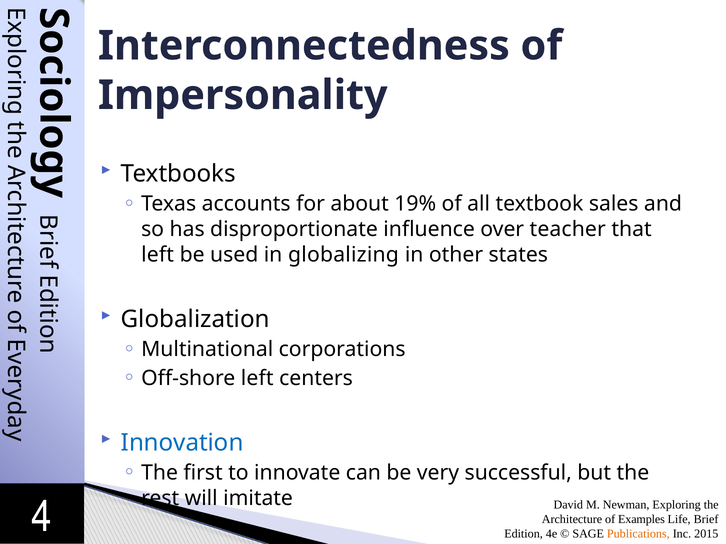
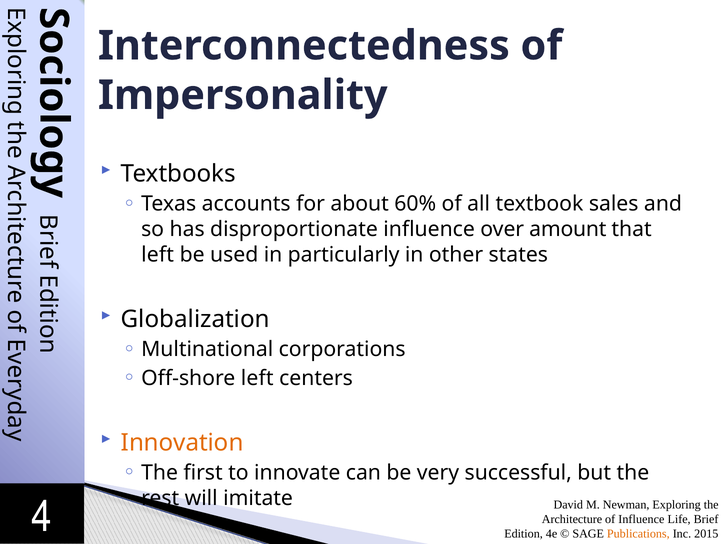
19%: 19% -> 60%
teacher: teacher -> amount
globalizing: globalizing -> particularly
Innovation colour: blue -> orange
of Examples: Examples -> Influence
